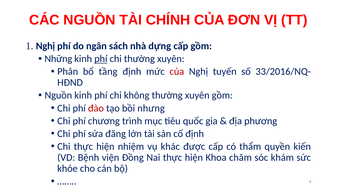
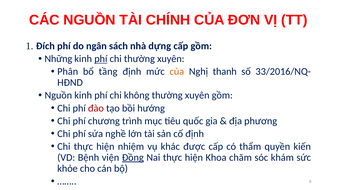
1 Nghị: Nghị -> Đích
của at (177, 71) colour: red -> orange
tuyến: tuyến -> thanh
nhưng: nhưng -> hướng
đăng: đăng -> nghề
Đồng underline: none -> present
